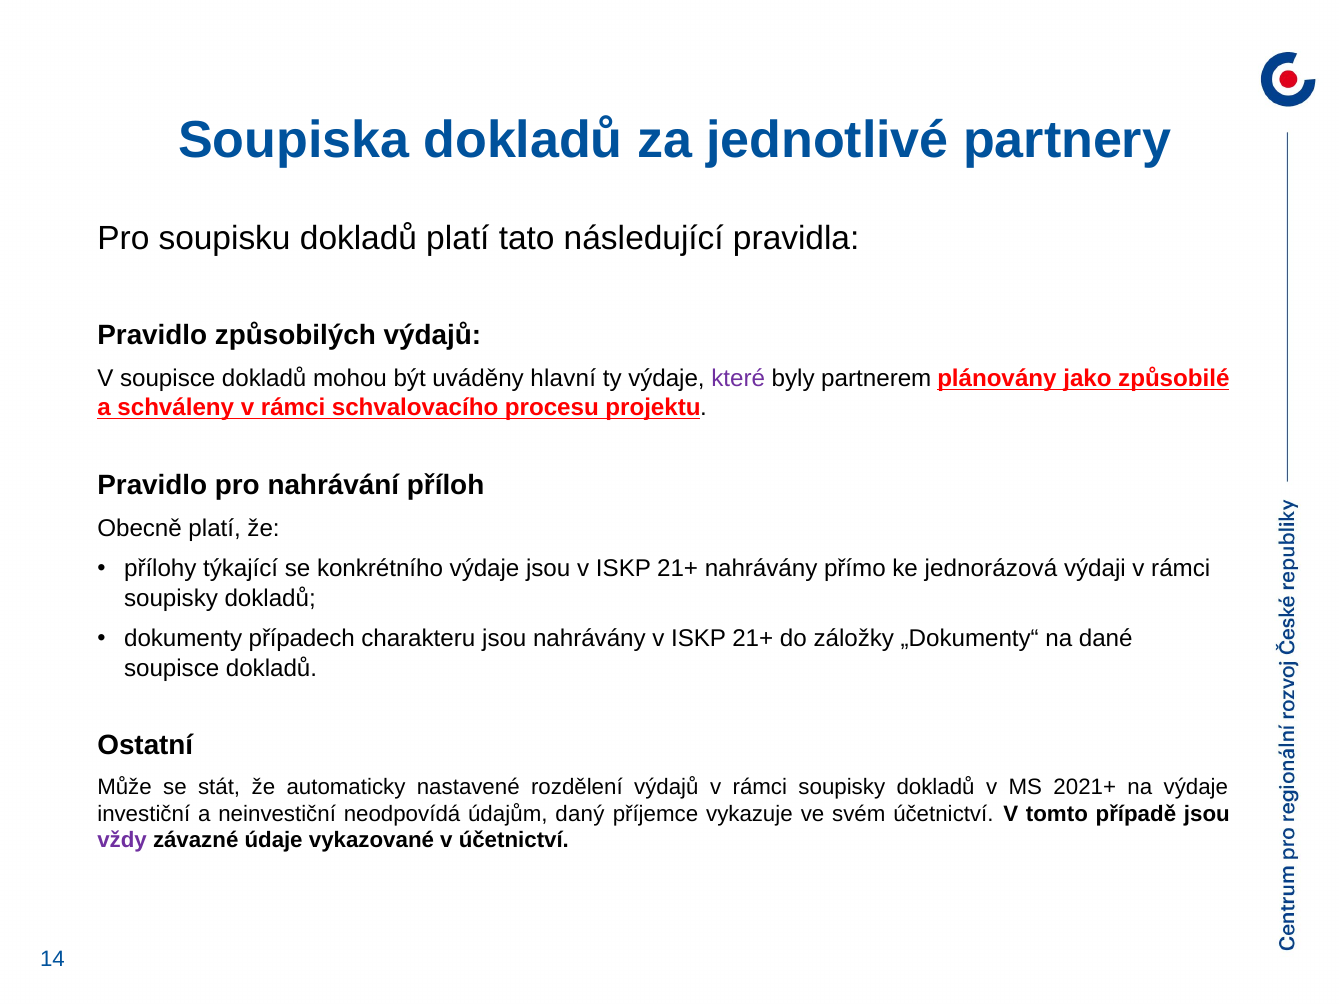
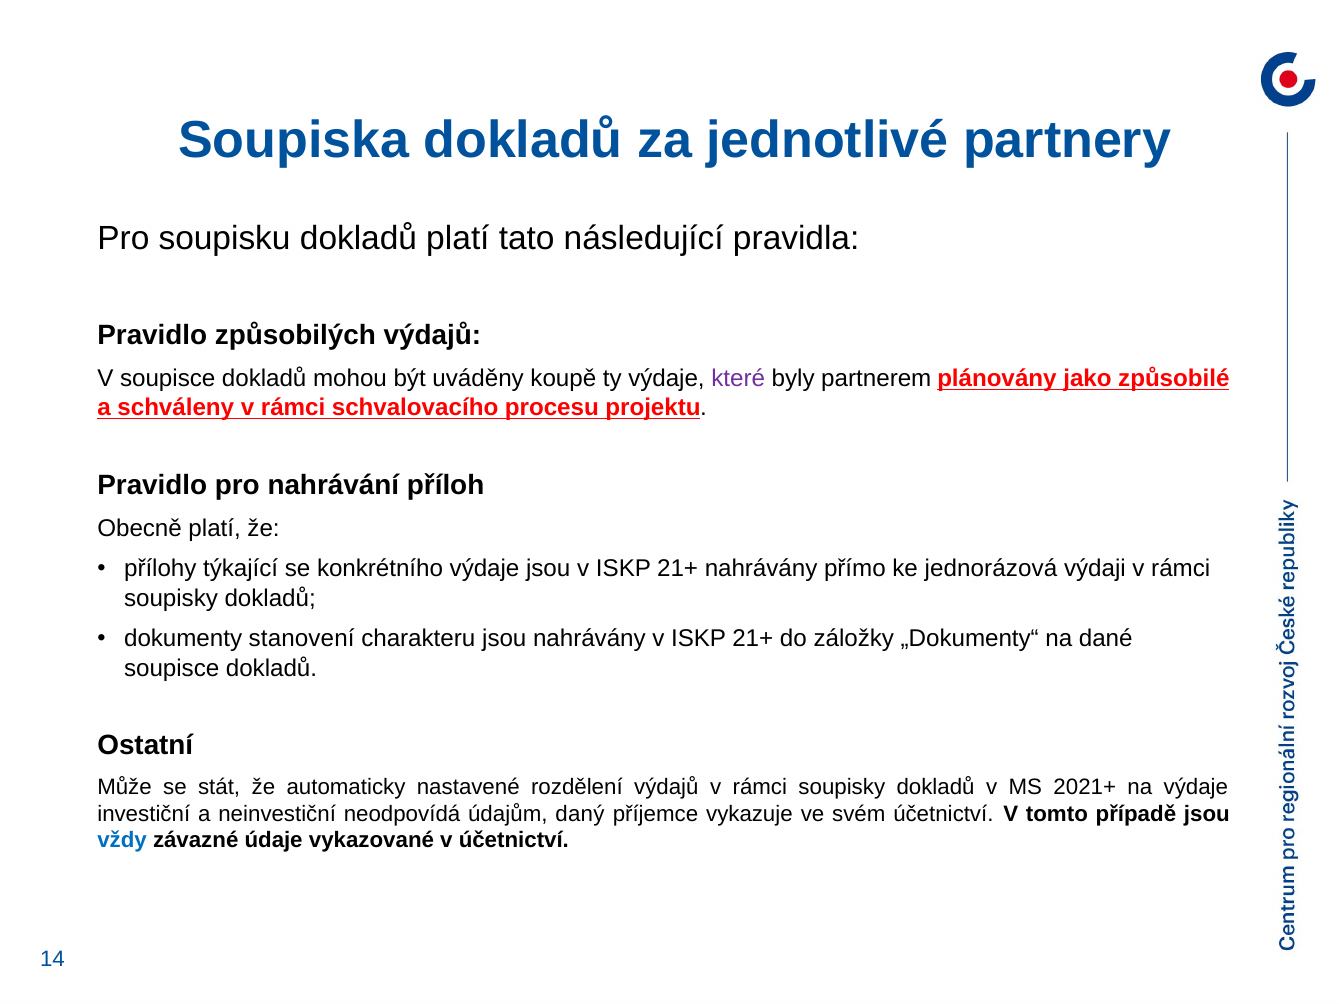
hlavní: hlavní -> koupě
případech: případech -> stanovení
vždy colour: purple -> blue
